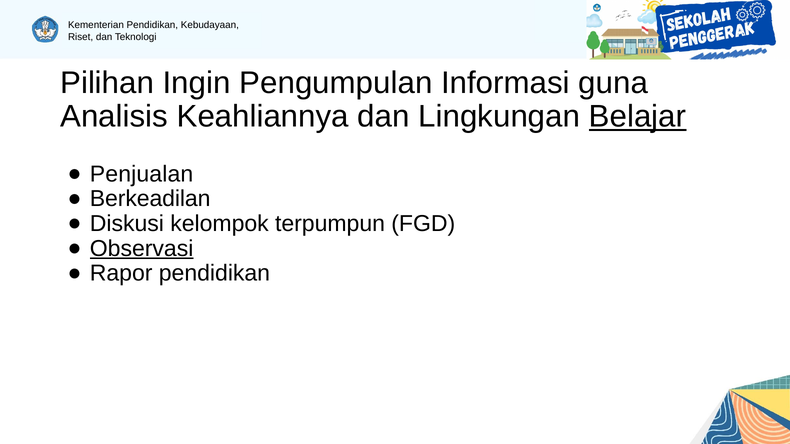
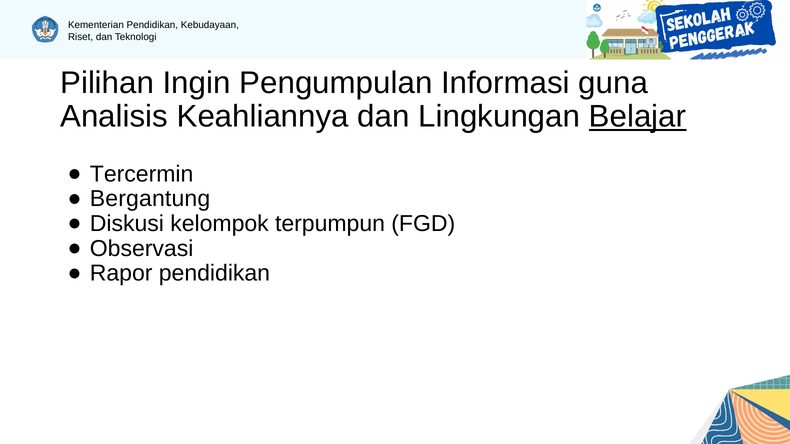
Penjualan: Penjualan -> Tercermin
Berkeadilan: Berkeadilan -> Bergantung
Observasi underline: present -> none
